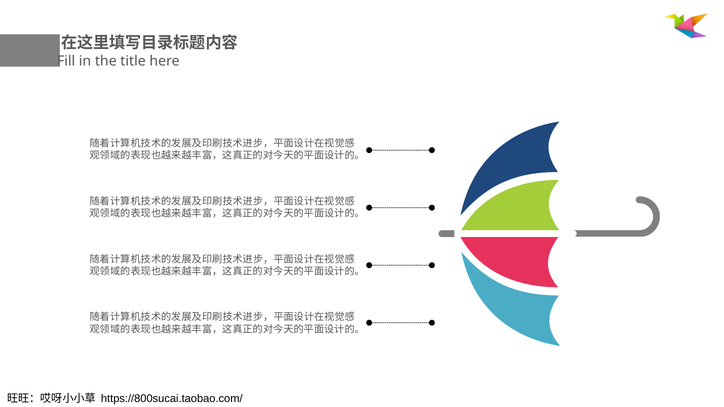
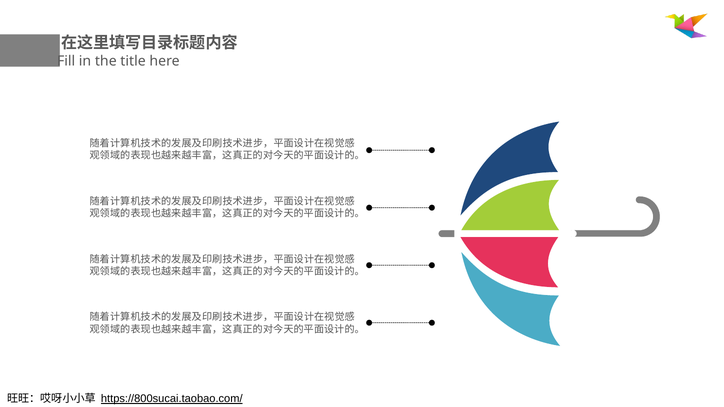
https://800sucai.taobao.com/ underline: none -> present
